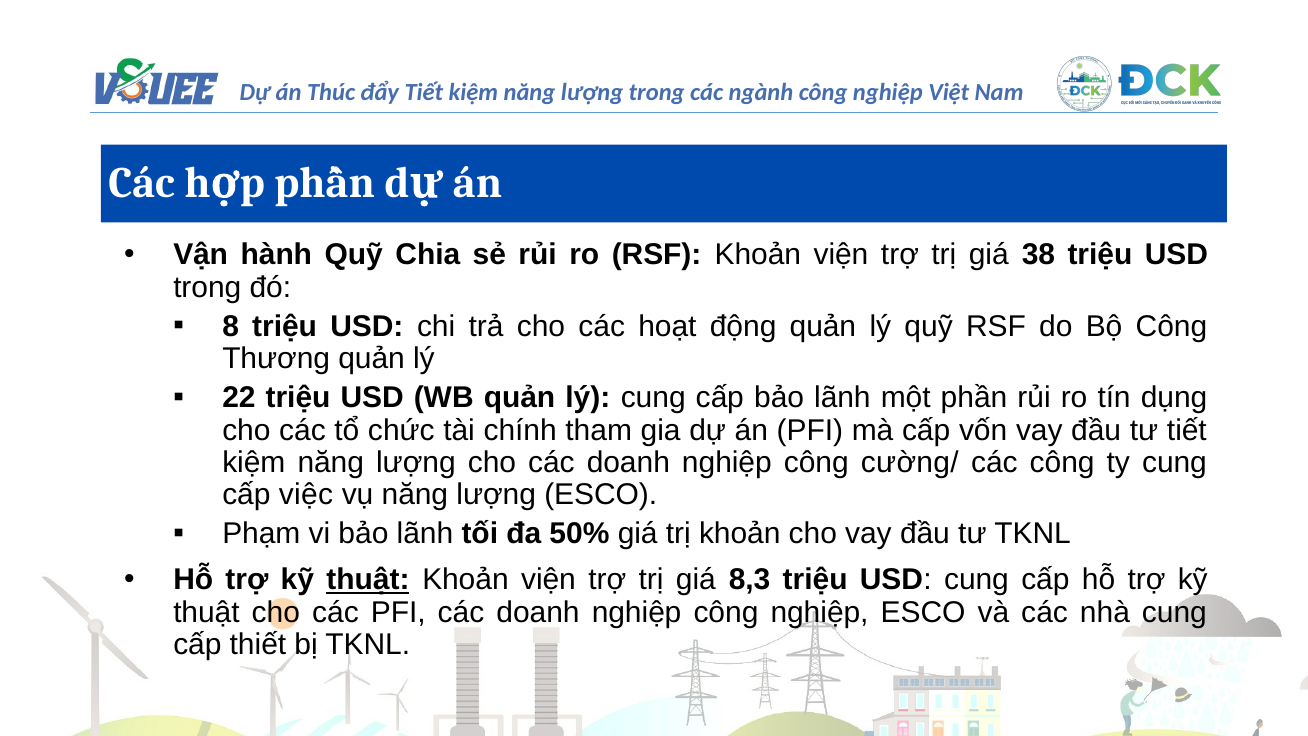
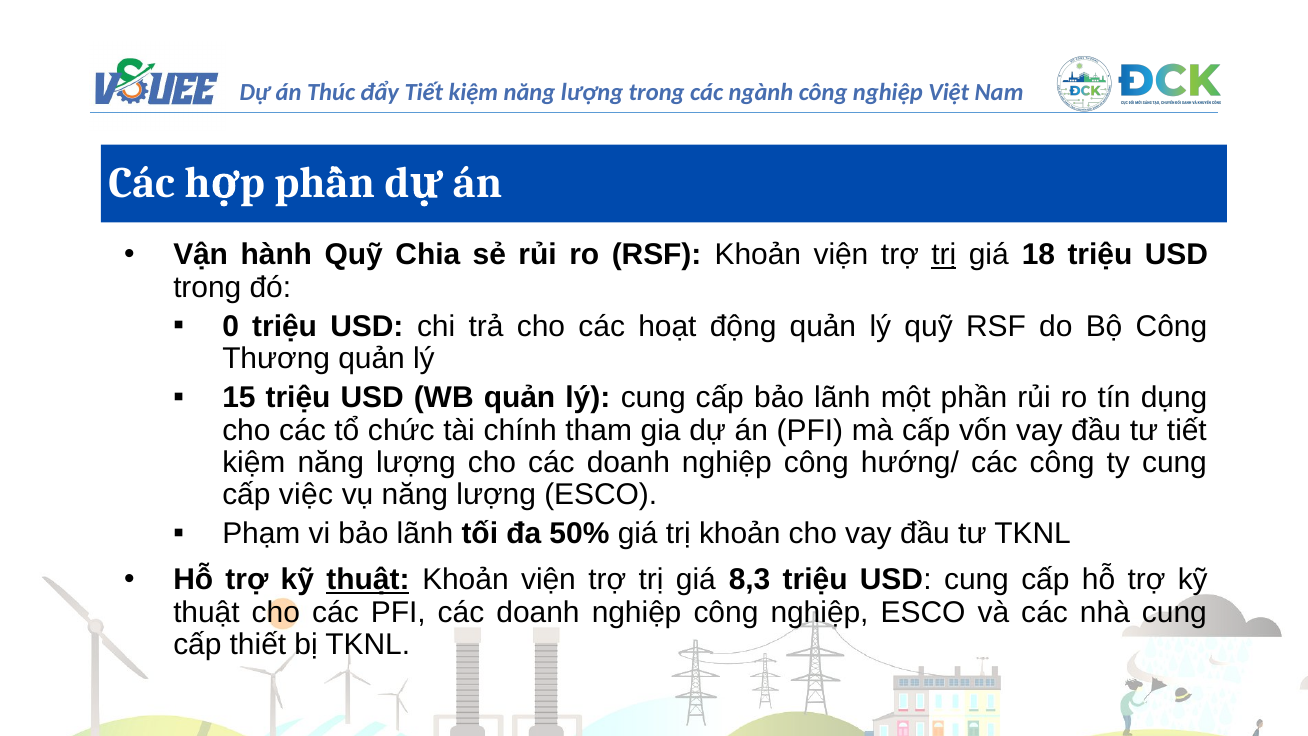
trị at (944, 255) underline: none -> present
38: 38 -> 18
8: 8 -> 0
22: 22 -> 15
cường/: cường/ -> hướng/
